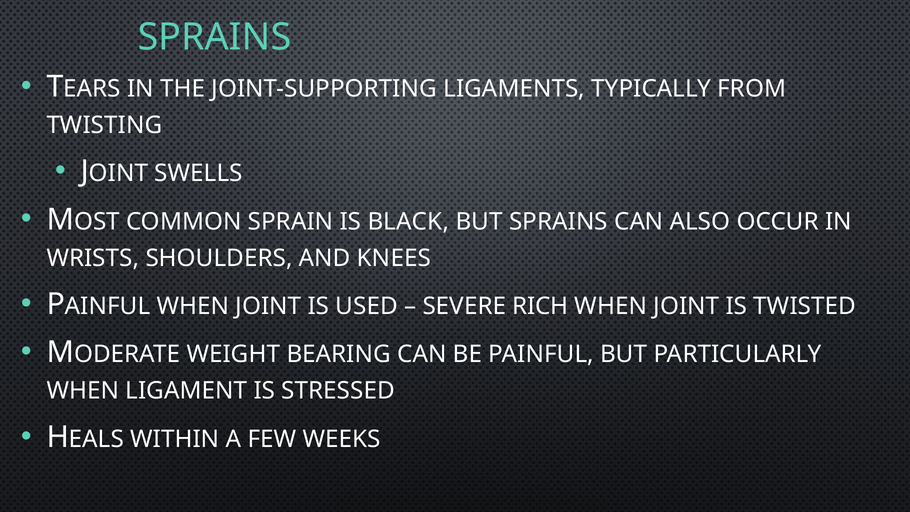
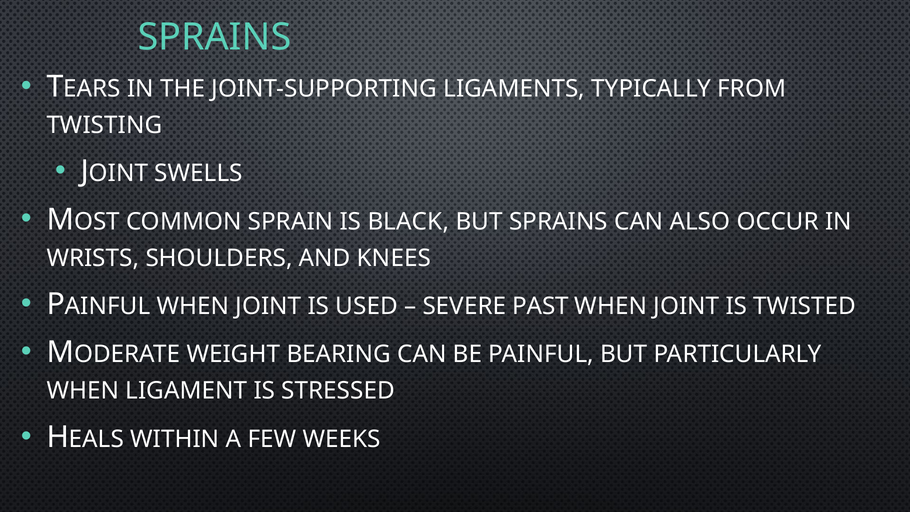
RICH: RICH -> PAST
